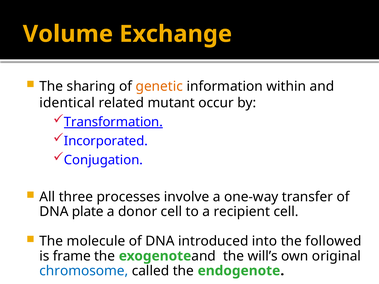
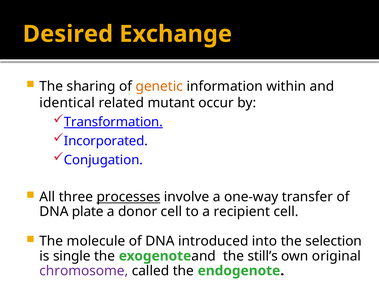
Volume: Volume -> Desired
processes underline: none -> present
followed: followed -> selection
frame: frame -> single
will’s: will’s -> still’s
chromosome colour: blue -> purple
